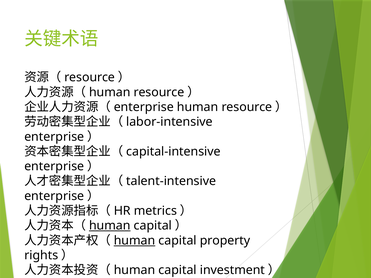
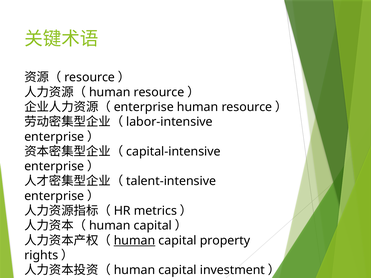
human at (110, 226) underline: present -> none
